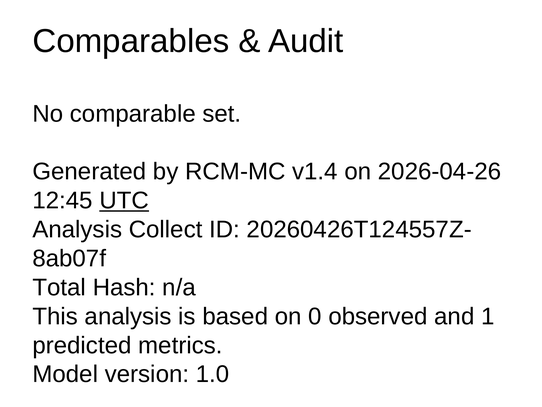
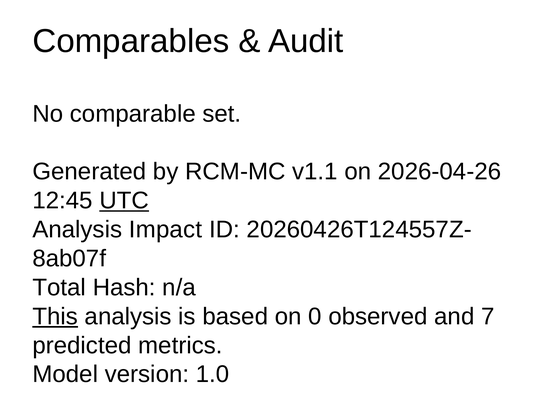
v1.4: v1.4 -> v1.1
Collect: Collect -> Impact
This underline: none -> present
1: 1 -> 7
